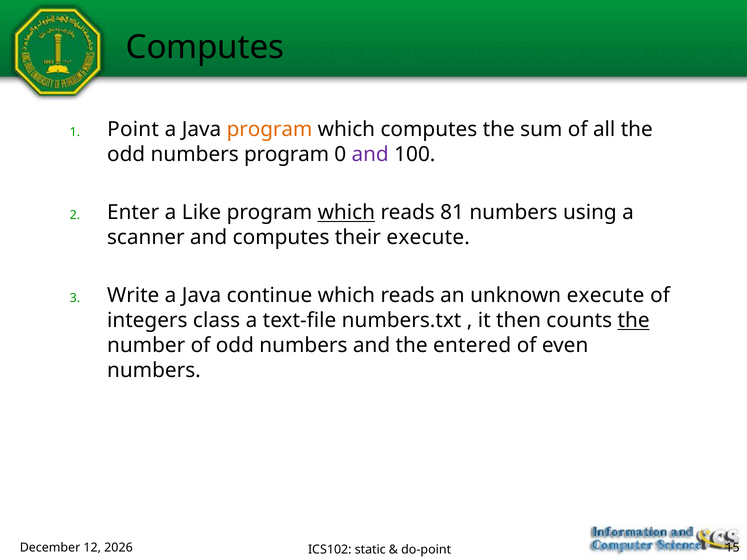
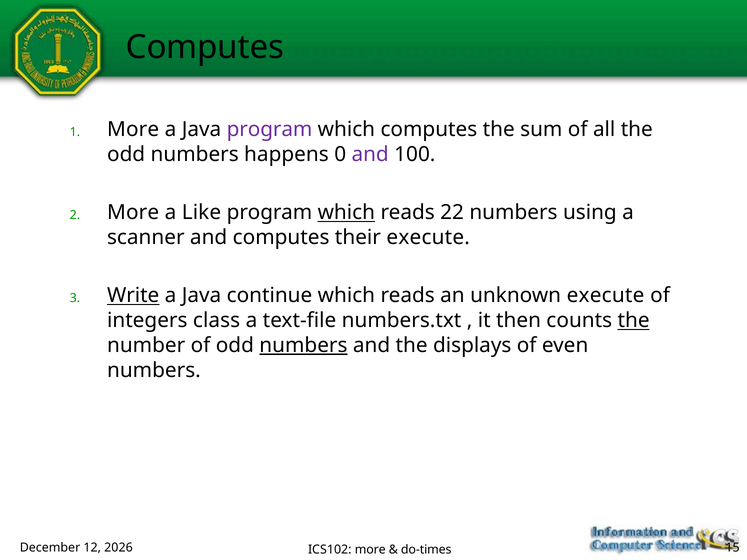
Point at (133, 130): Point -> More
program at (270, 130) colour: orange -> purple
numbers program: program -> happens
Enter at (133, 213): Enter -> More
81: 81 -> 22
Write underline: none -> present
numbers at (303, 346) underline: none -> present
entered: entered -> displays
ICS102 static: static -> more
do-point: do-point -> do-times
